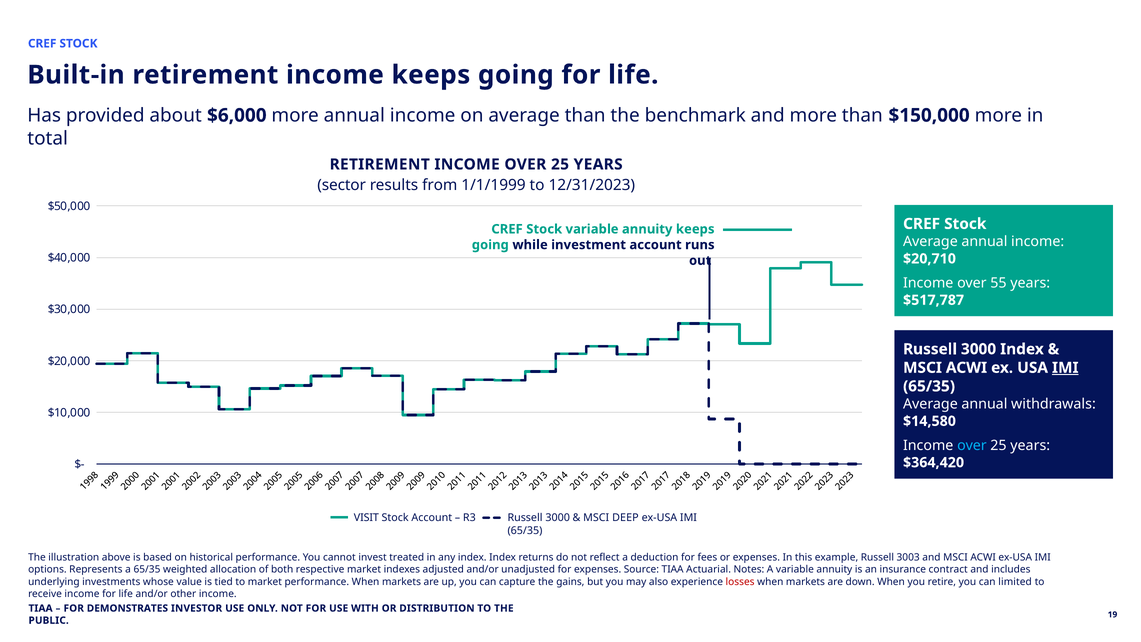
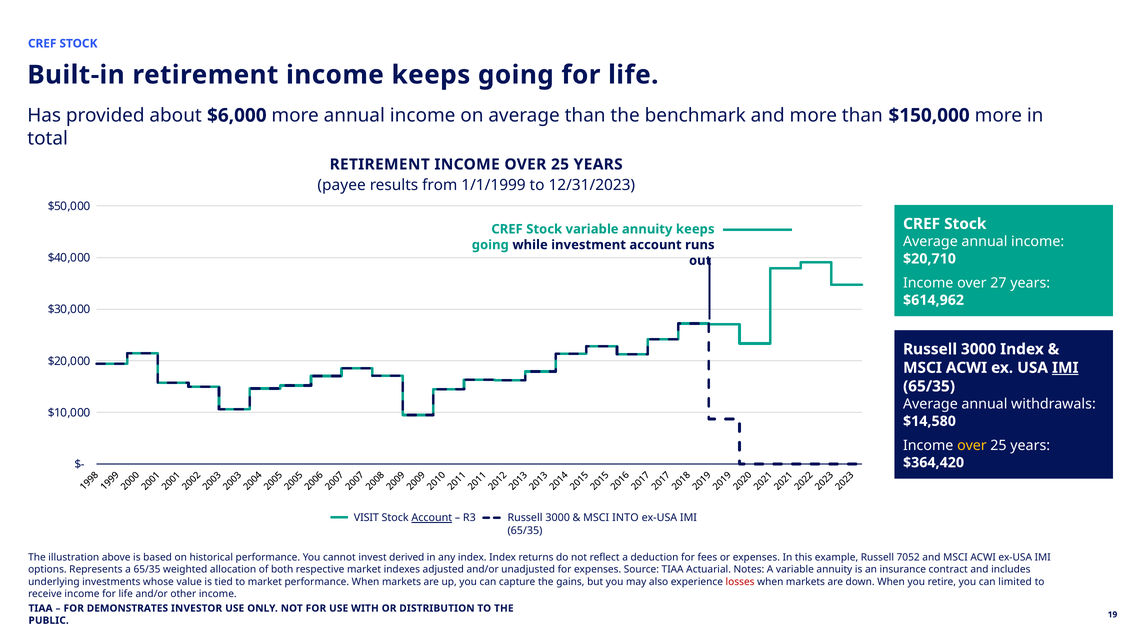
sector: sector -> payee
55: 55 -> 27
$517,787: $517,787 -> $614,962
over at (972, 445) colour: light blue -> yellow
Account at (432, 518) underline: none -> present
DEEP: DEEP -> INTO
treated: treated -> derived
3003: 3003 -> 7052
